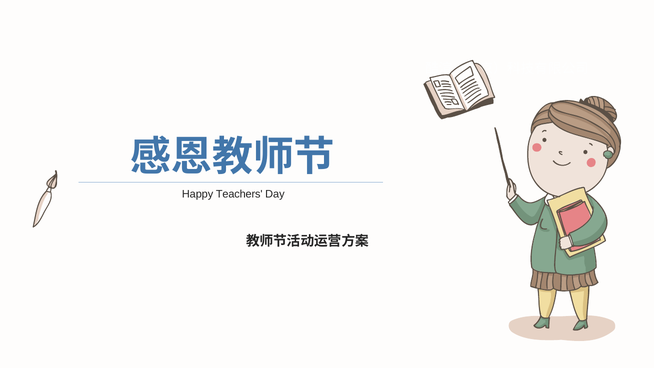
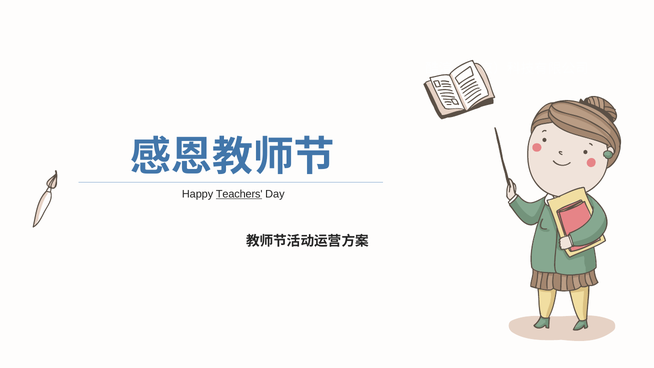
Teachers underline: none -> present
